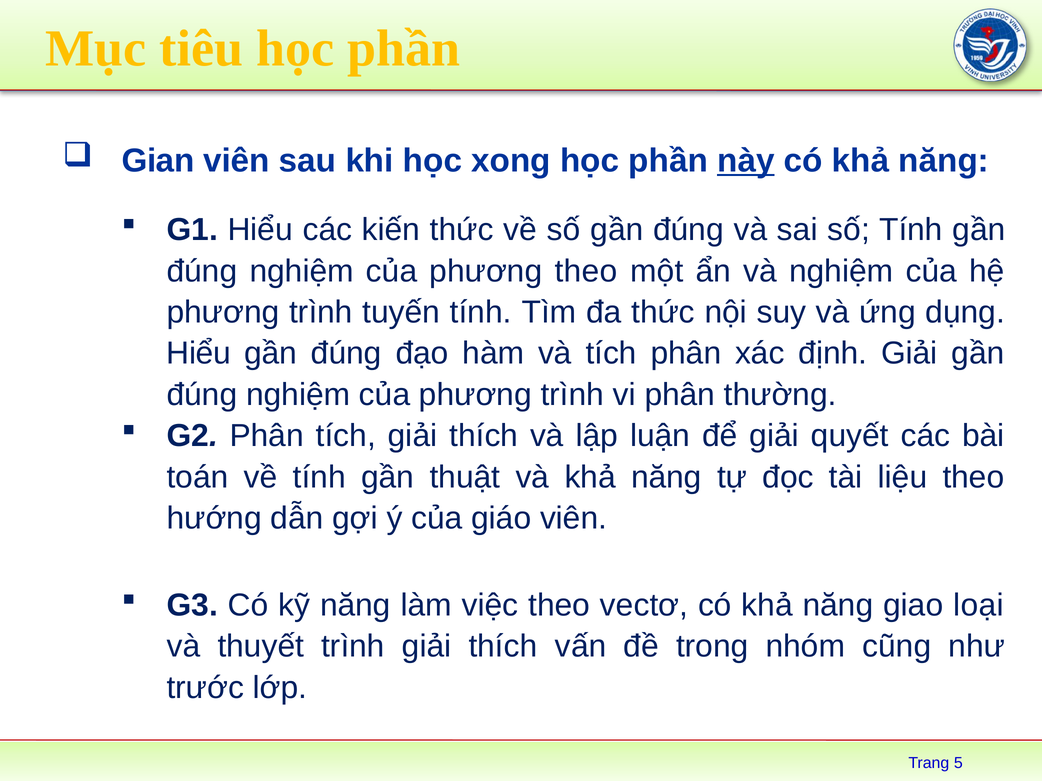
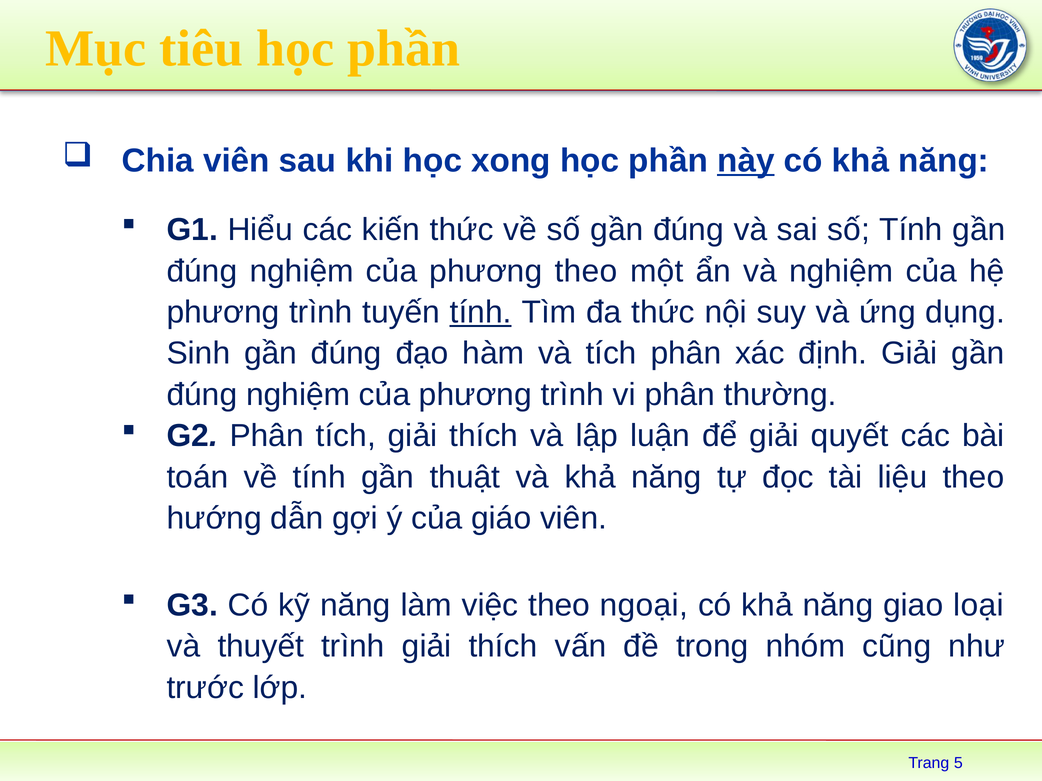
Gian: Gian -> Chia
tính at (481, 312) underline: none -> present
Hiểu at (199, 354): Hiểu -> Sinh
vectơ: vectơ -> ngoại
